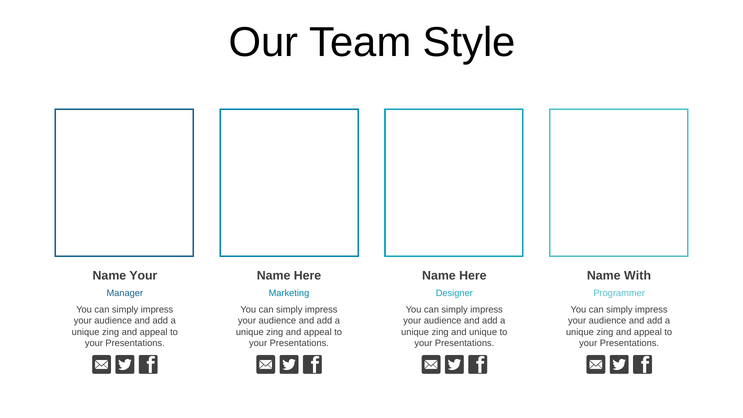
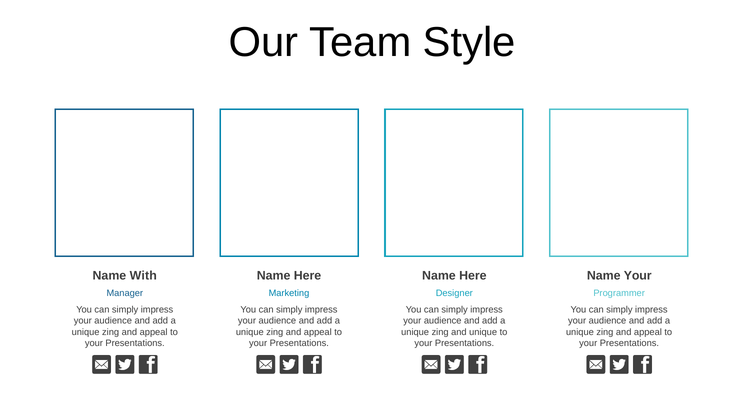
Name Your: Your -> With
Name With: With -> Your
